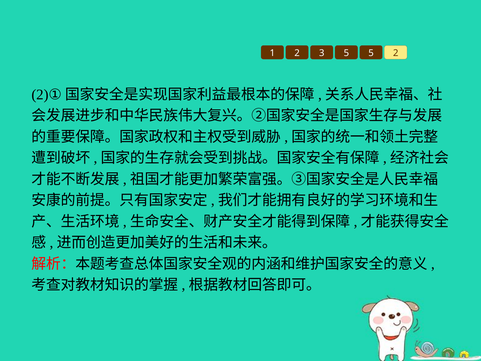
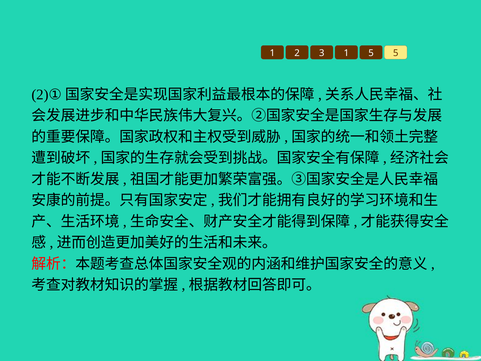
3 5: 5 -> 1
5 2: 2 -> 5
